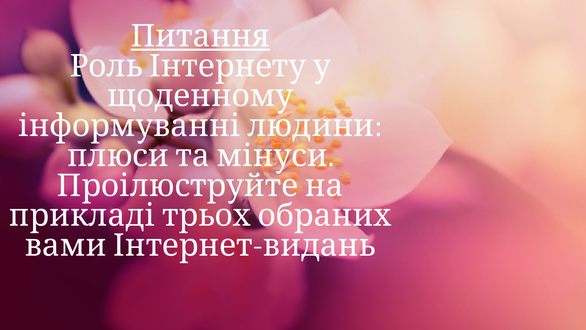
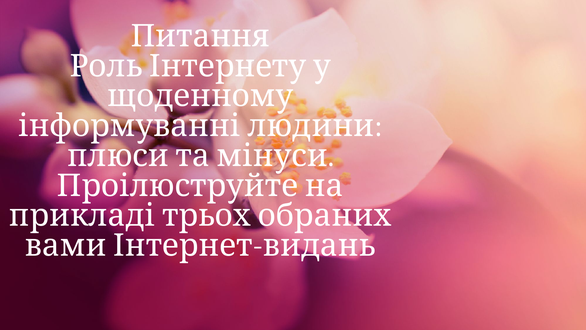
Питання underline: present -> none
